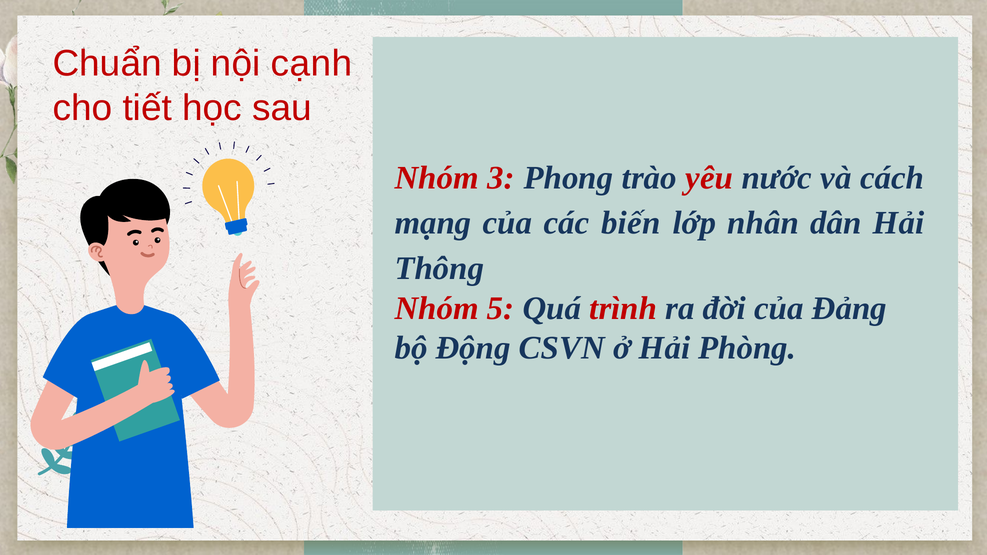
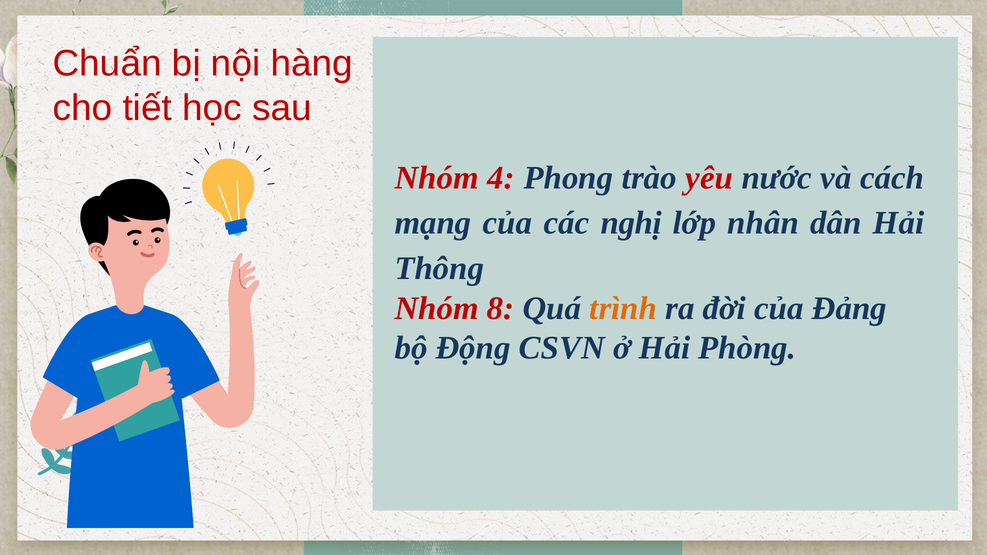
cạnh: cạnh -> hàng
3: 3 -> 4
biến: biến -> nghị
5: 5 -> 8
trình colour: red -> orange
